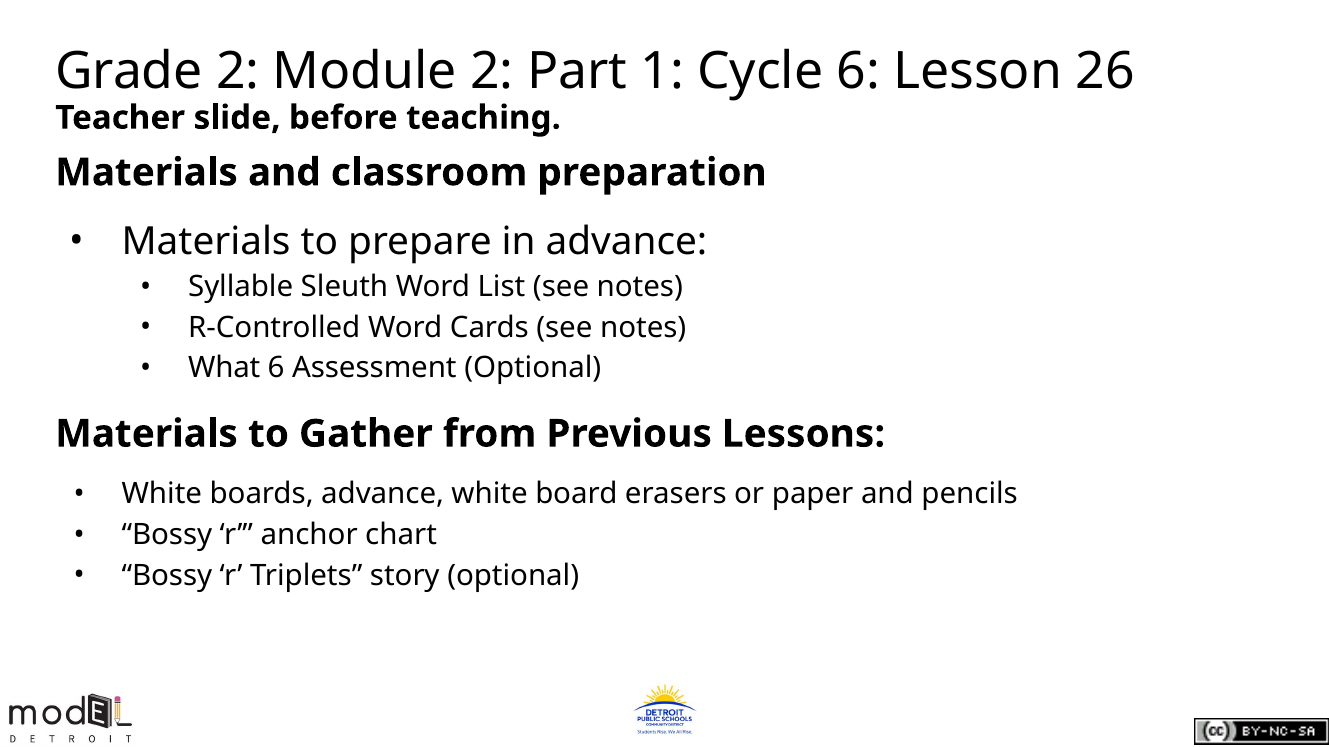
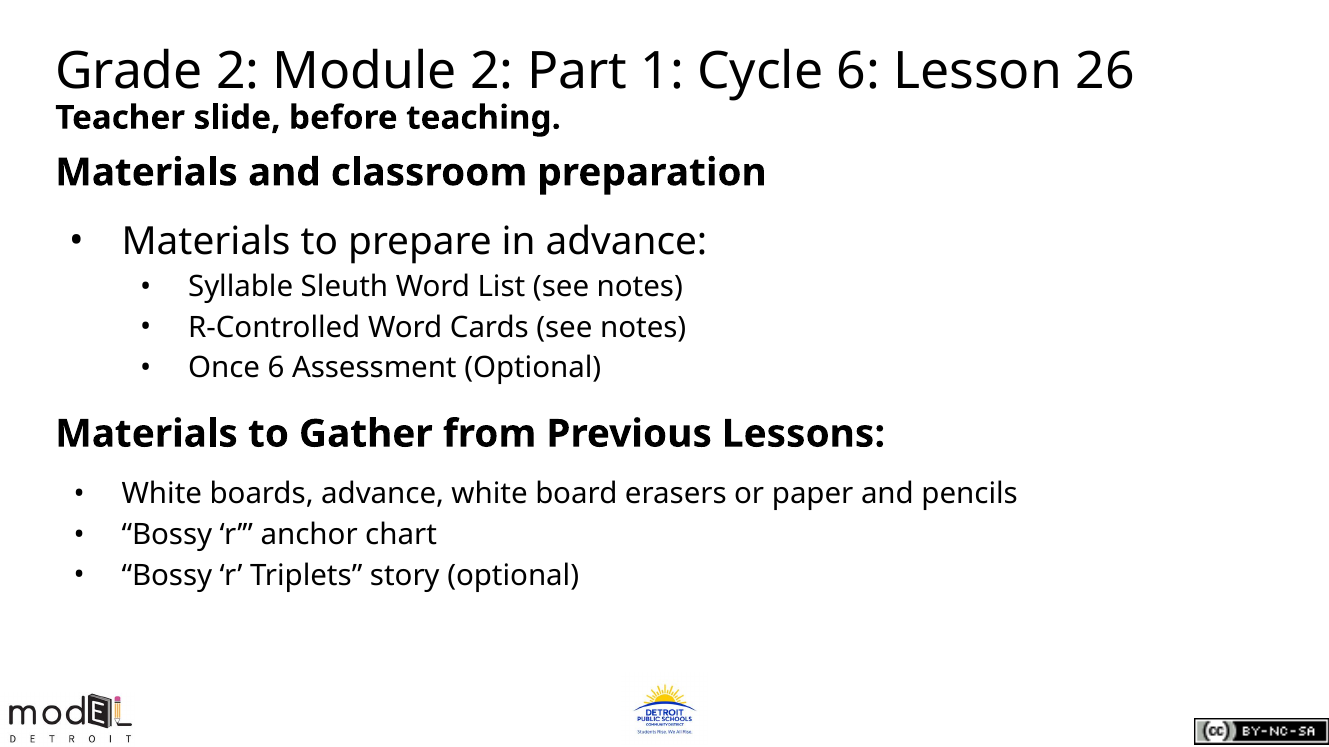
What: What -> Once
